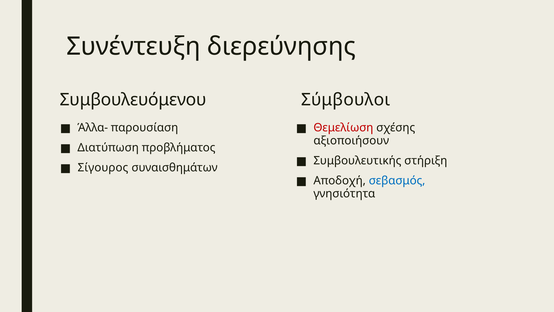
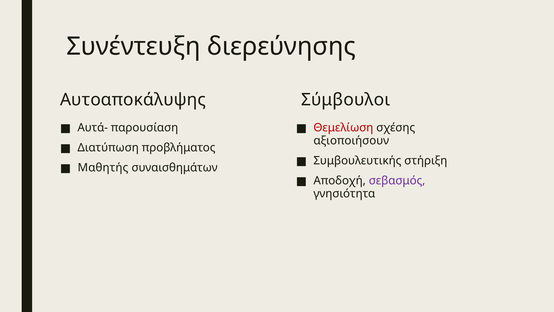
Συμβουλευόμενου: Συμβουλευόμενου -> Αυτοαποκάλυψης
Άλλα-: Άλλα- -> Αυτά-
Σίγουρος: Σίγουρος -> Μαθητής
σεβασμός colour: blue -> purple
